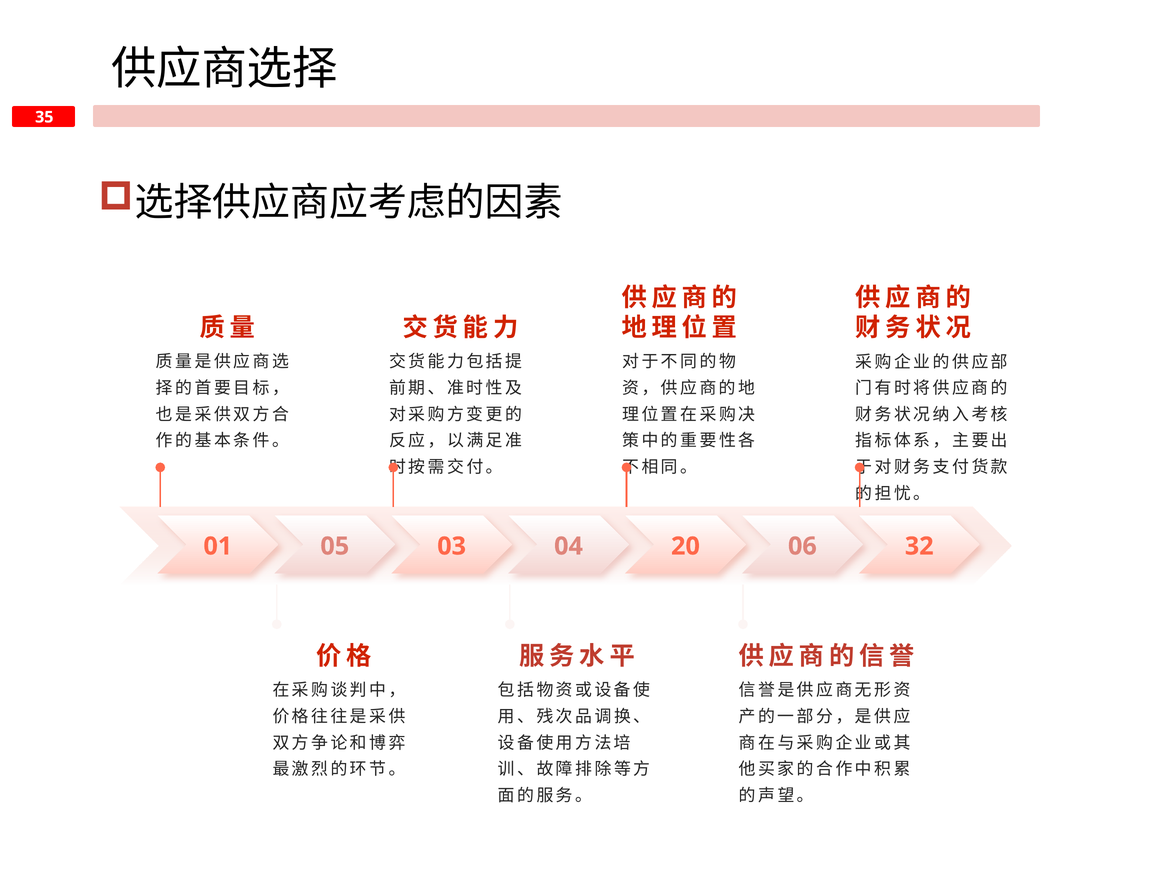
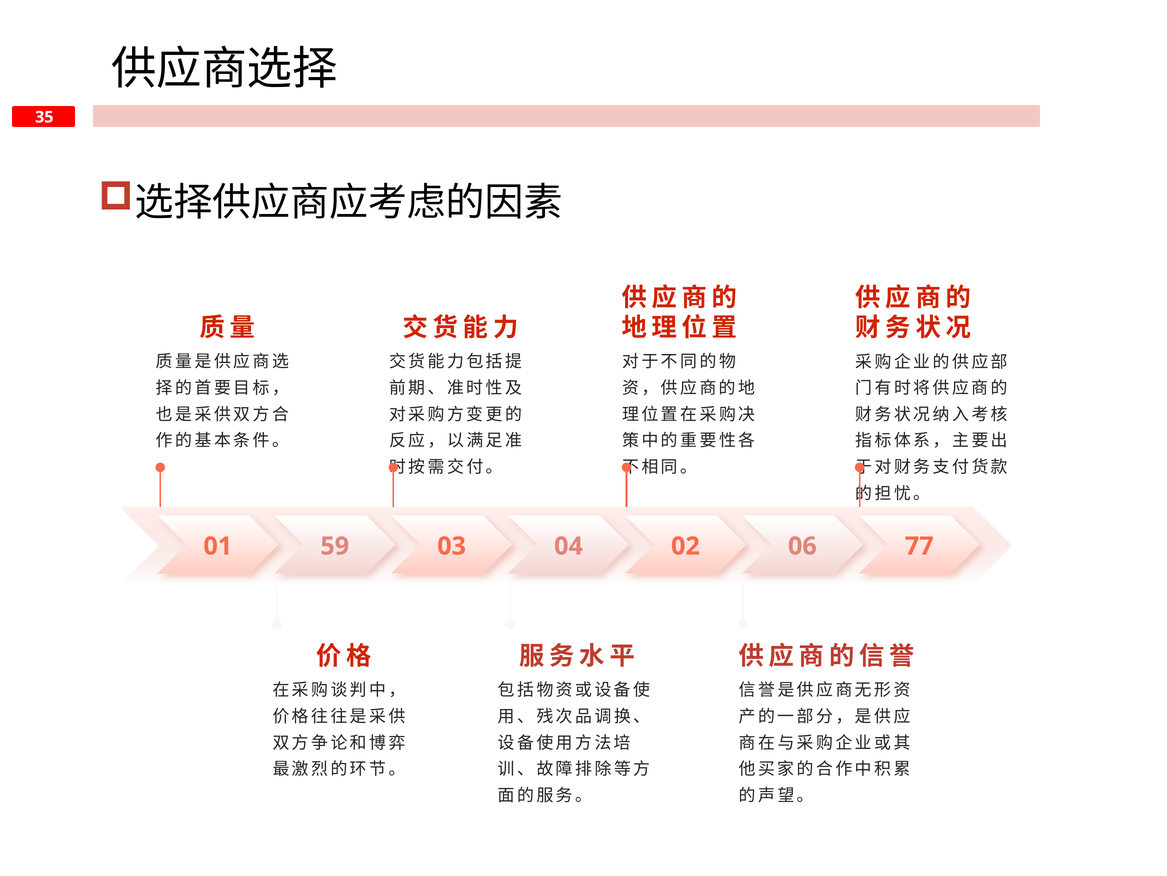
05: 05 -> 59
20: 20 -> 02
32: 32 -> 77
